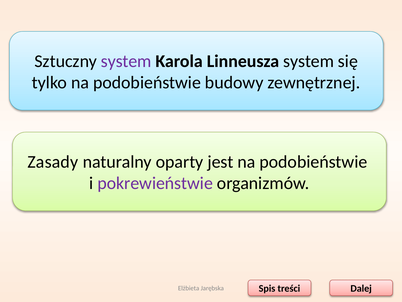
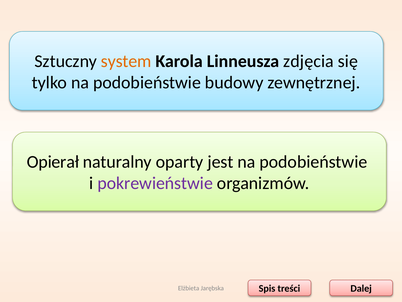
system at (126, 61) colour: purple -> orange
Linneusza system: system -> zdjęcia
Zasady: Zasady -> Opierał
